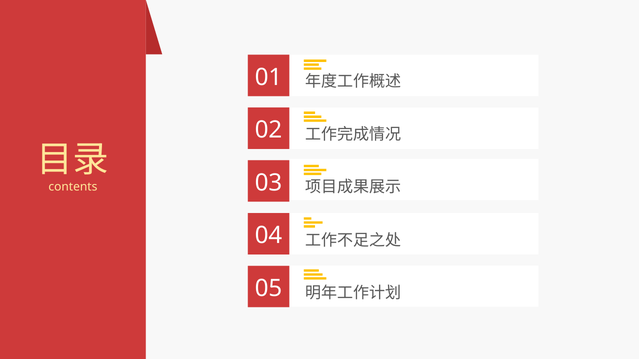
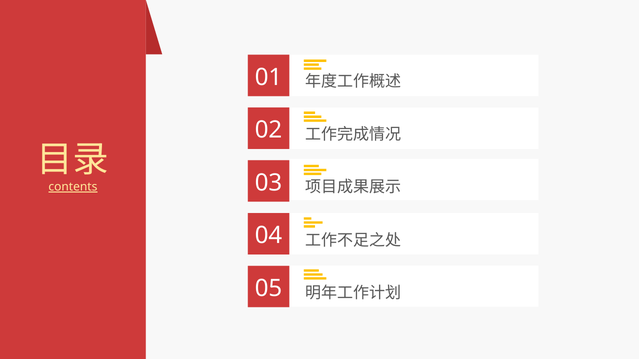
contents underline: none -> present
